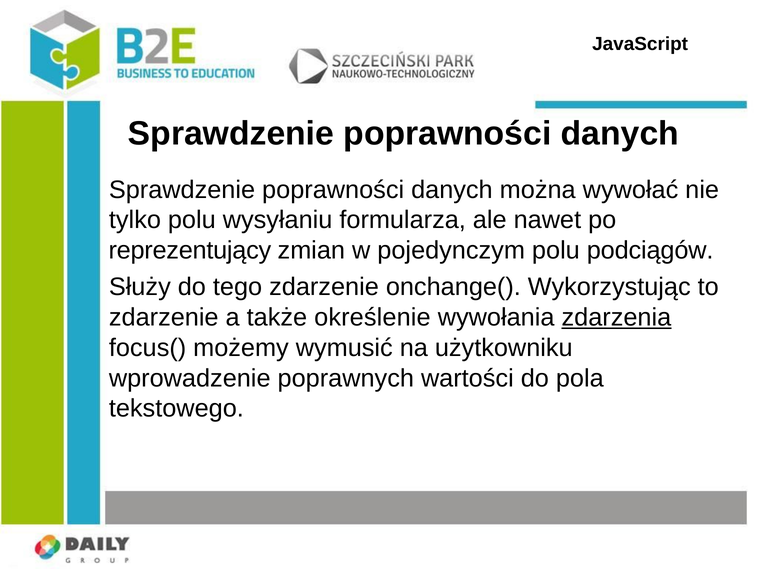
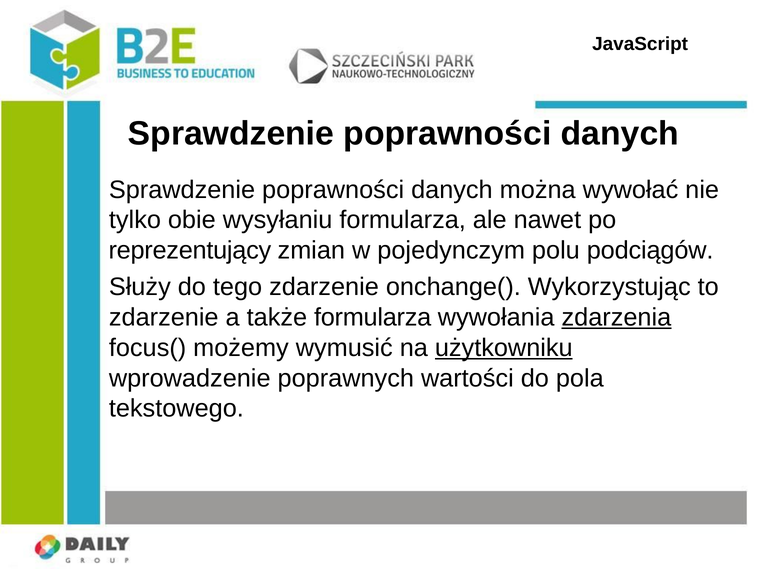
tylko polu: polu -> obie
także określenie: określenie -> formularza
użytkowniku underline: none -> present
